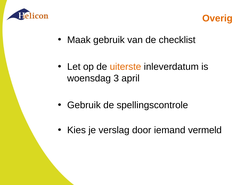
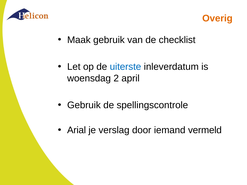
uiterste colour: orange -> blue
3: 3 -> 2
Kies: Kies -> Arial
